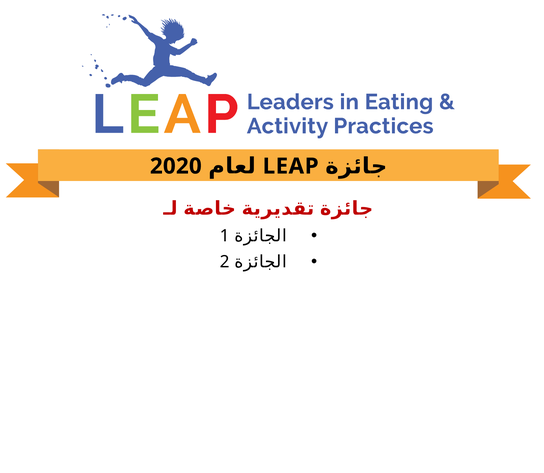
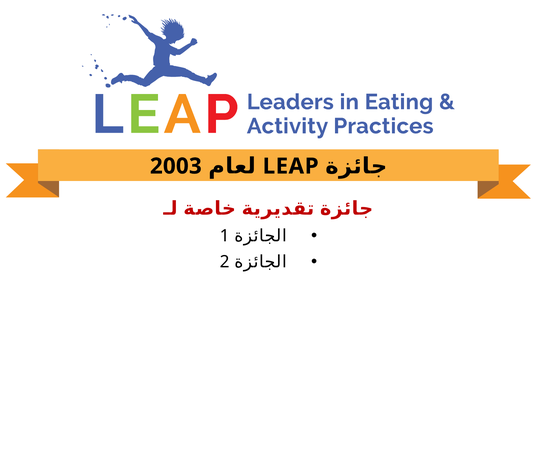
2020: 2020 -> 2003
